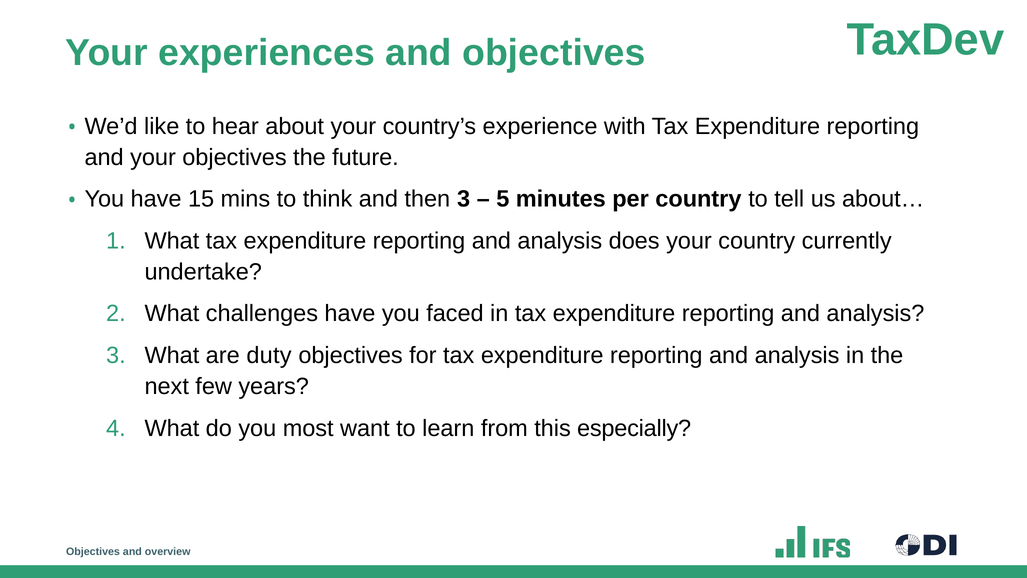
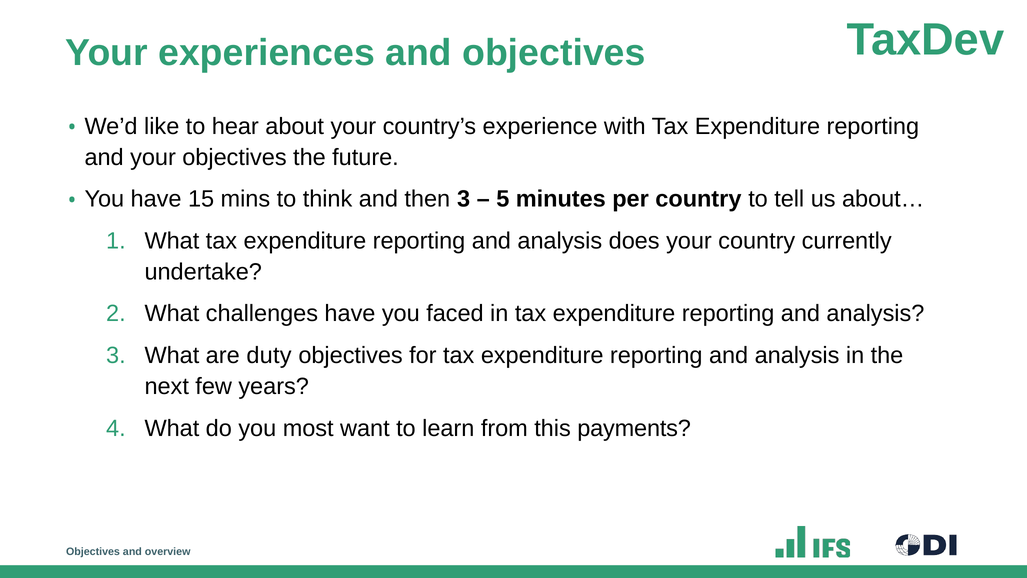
especially: especially -> payments
